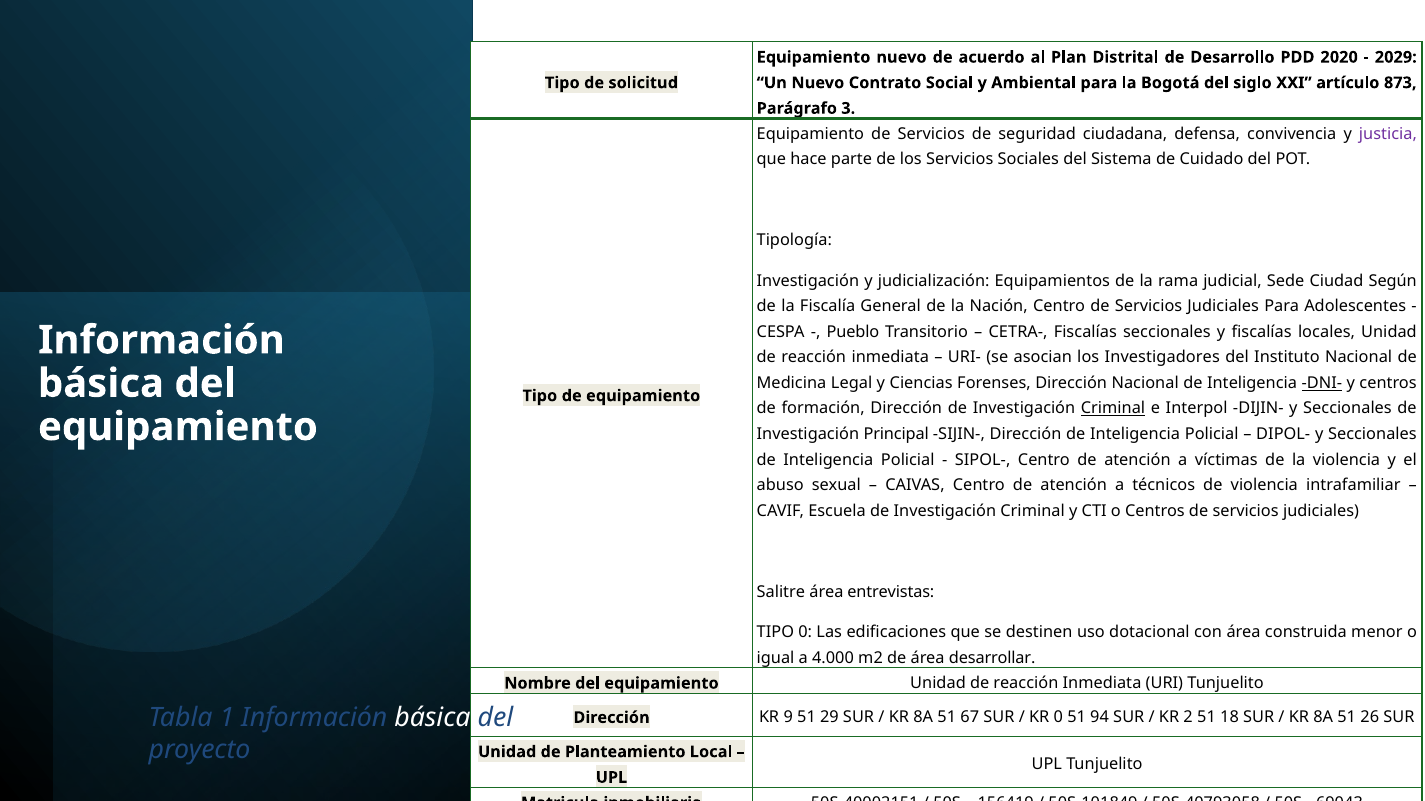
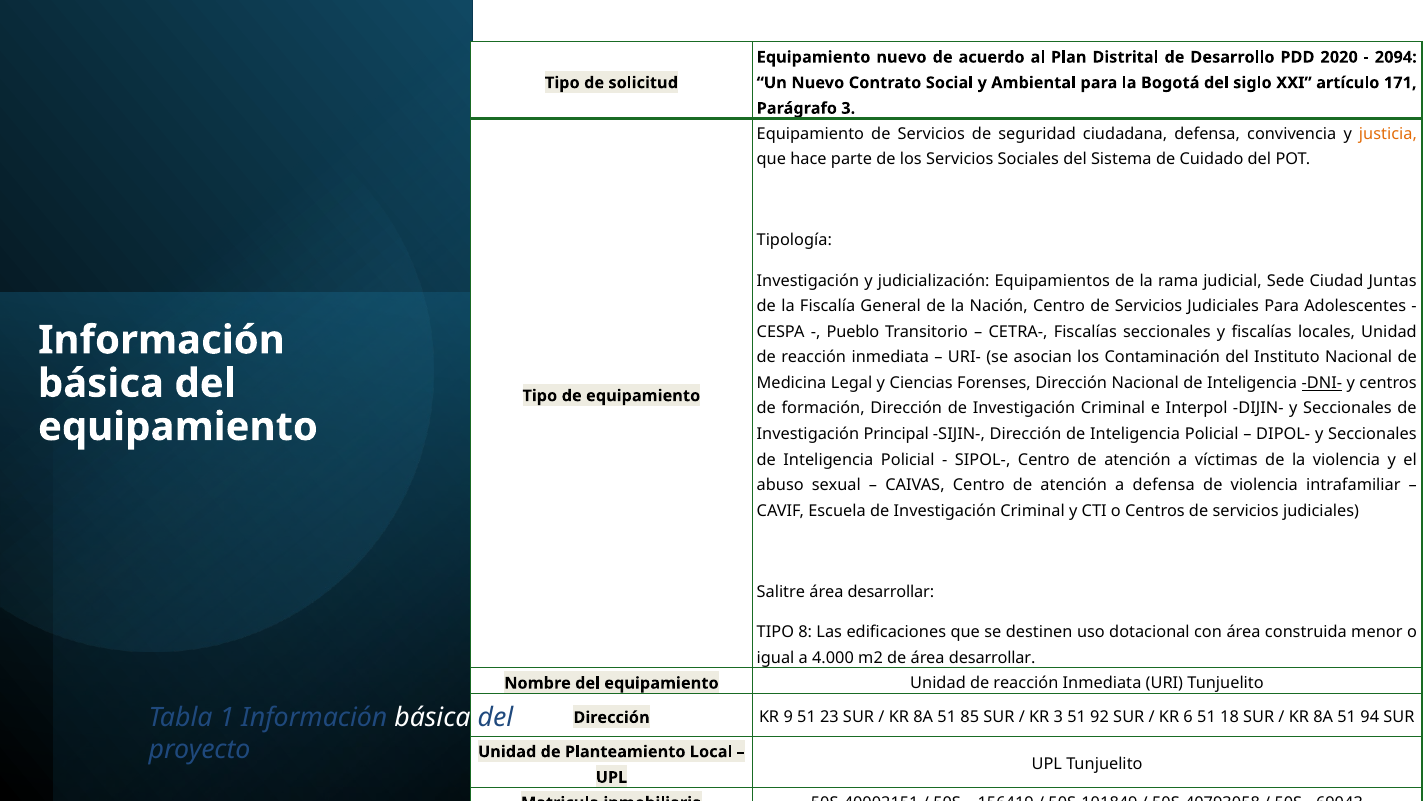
2029: 2029 -> 2094
873: 873 -> 171
justicia colour: purple -> orange
Según: Según -> Juntas
Investigadores: Investigadores -> Contaminación
Criminal at (1113, 409) underline: present -> none
a técnicos: técnicos -> defensa
entrevistas at (891, 592): entrevistas -> desarrollar
TIPO 0: 0 -> 8
29: 29 -> 23
67: 67 -> 85
KR 0: 0 -> 3
94: 94 -> 92
2: 2 -> 6
26: 26 -> 94
